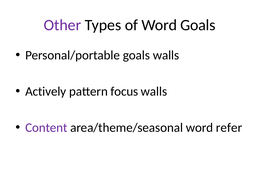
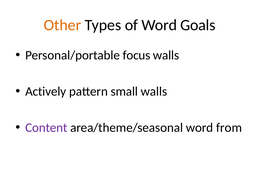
Other colour: purple -> orange
Personal/portable goals: goals -> focus
focus: focus -> small
refer: refer -> from
